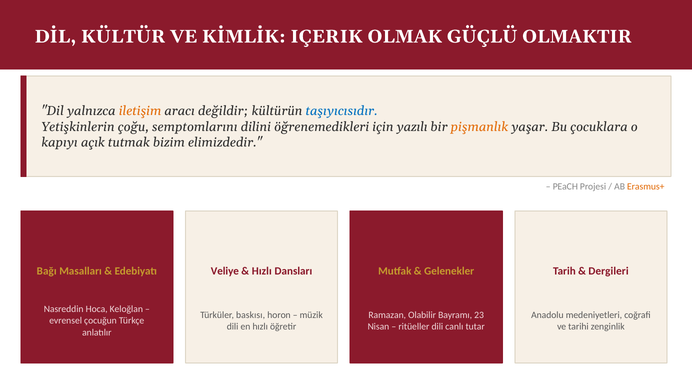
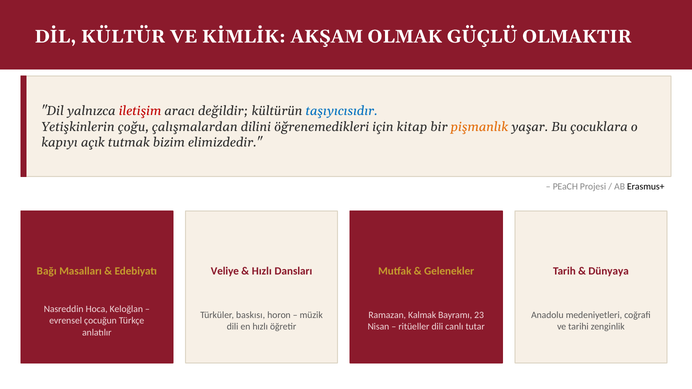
IÇERIK: IÇERIK -> AKŞAM
iletişim colour: orange -> red
semptomlarını: semptomlarını -> çalışmalardan
yazılı: yazılı -> kitap
Erasmus+ colour: orange -> black
Dergileri: Dergileri -> Dünyaya
Olabilir: Olabilir -> Kalmak
